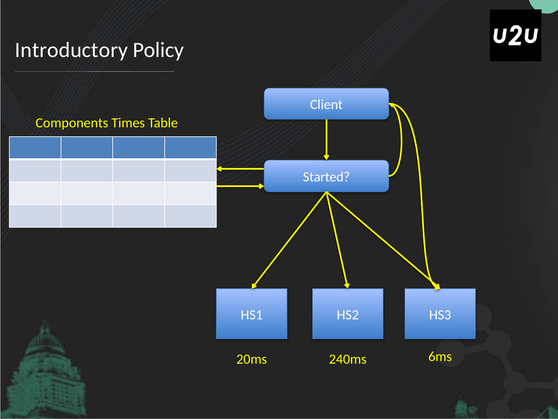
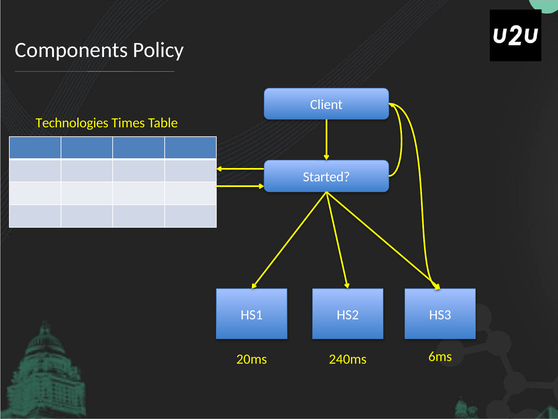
Introductory: Introductory -> Components
Components: Components -> Technologies
